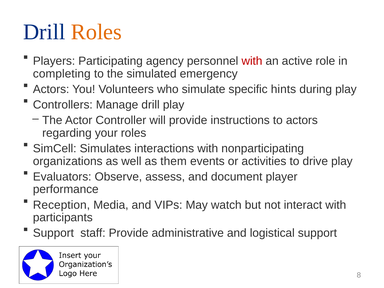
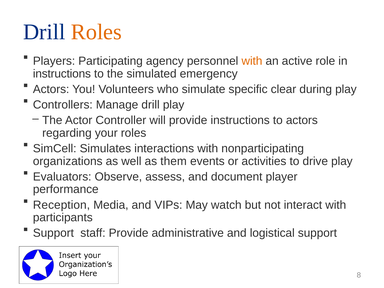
with at (252, 61) colour: red -> orange
completing at (62, 74): completing -> instructions
hints: hints -> clear
